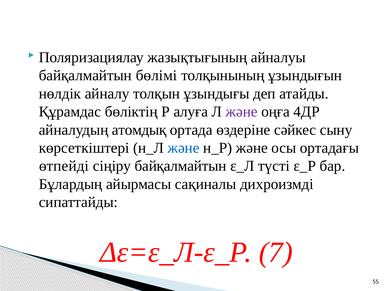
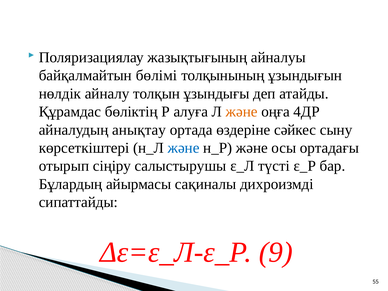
және at (242, 112) colour: purple -> orange
атомдық: атомдық -> анықтау
өтпейді: өтпейді -> отырып
сіңіру байқалмайтын: байқалмайтын -> салыстырушы
7: 7 -> 9
